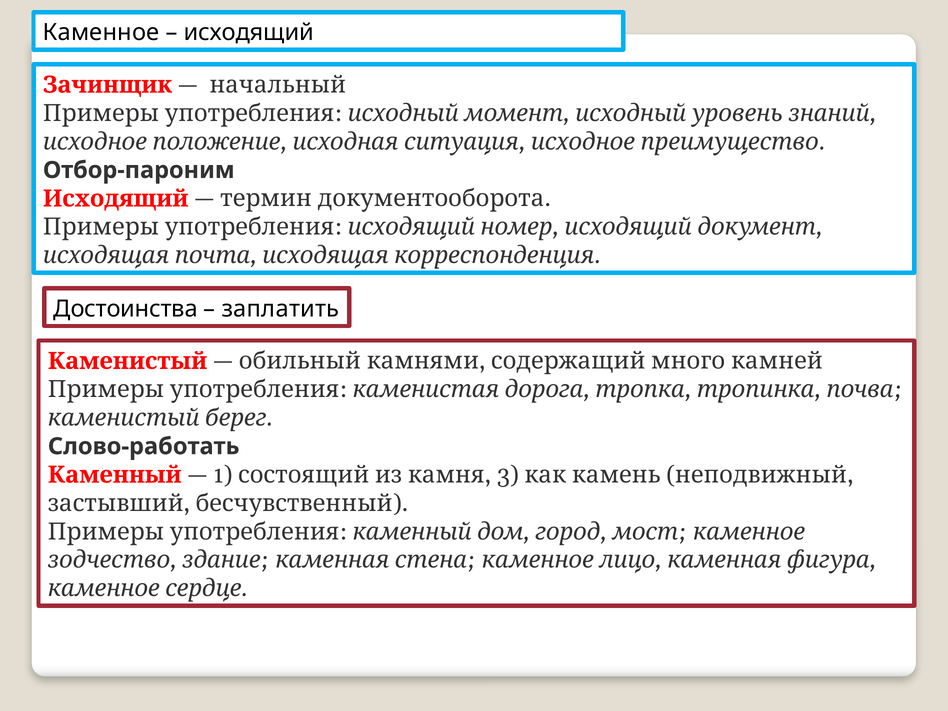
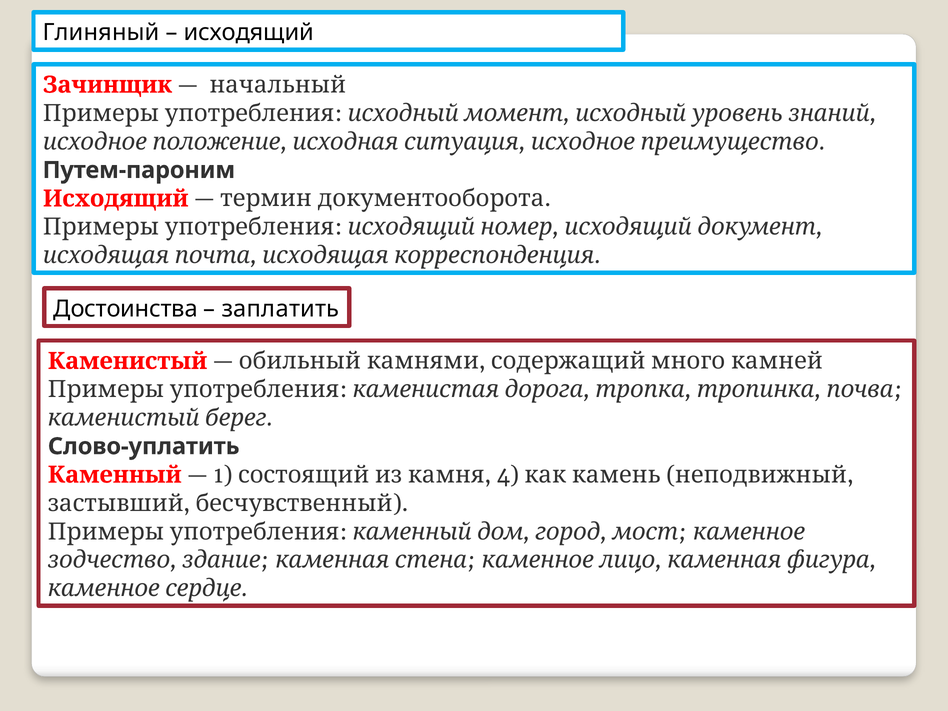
Каменное at (101, 33): Каменное -> Глиняный
Отбор-пароним: Отбор-пароним -> Путем-пароним
Слово-работать: Слово-работать -> Слово-уплатить
3: 3 -> 4
